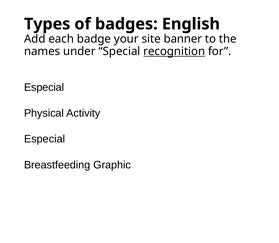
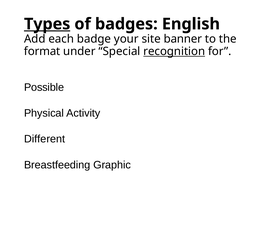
Types underline: none -> present
names: names -> format
Especial at (44, 87): Especial -> Possible
Especial at (45, 139): Especial -> Different
